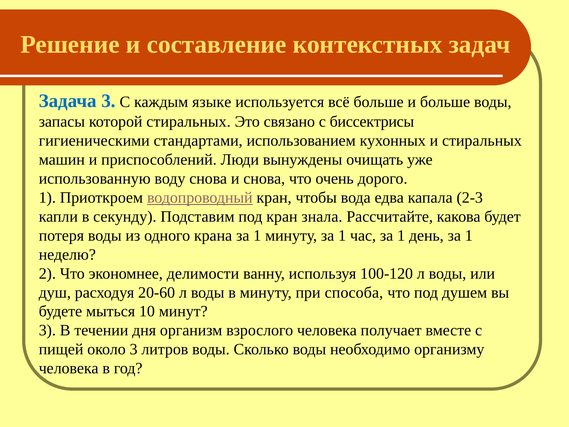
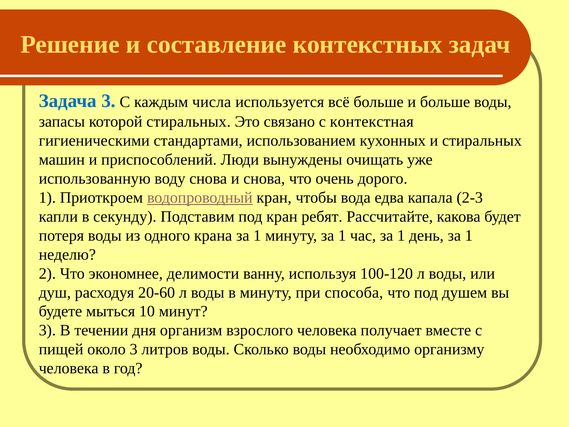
языке: языке -> числа
биссектрисы: биссектрисы -> контекстная
знала: знала -> ребят
